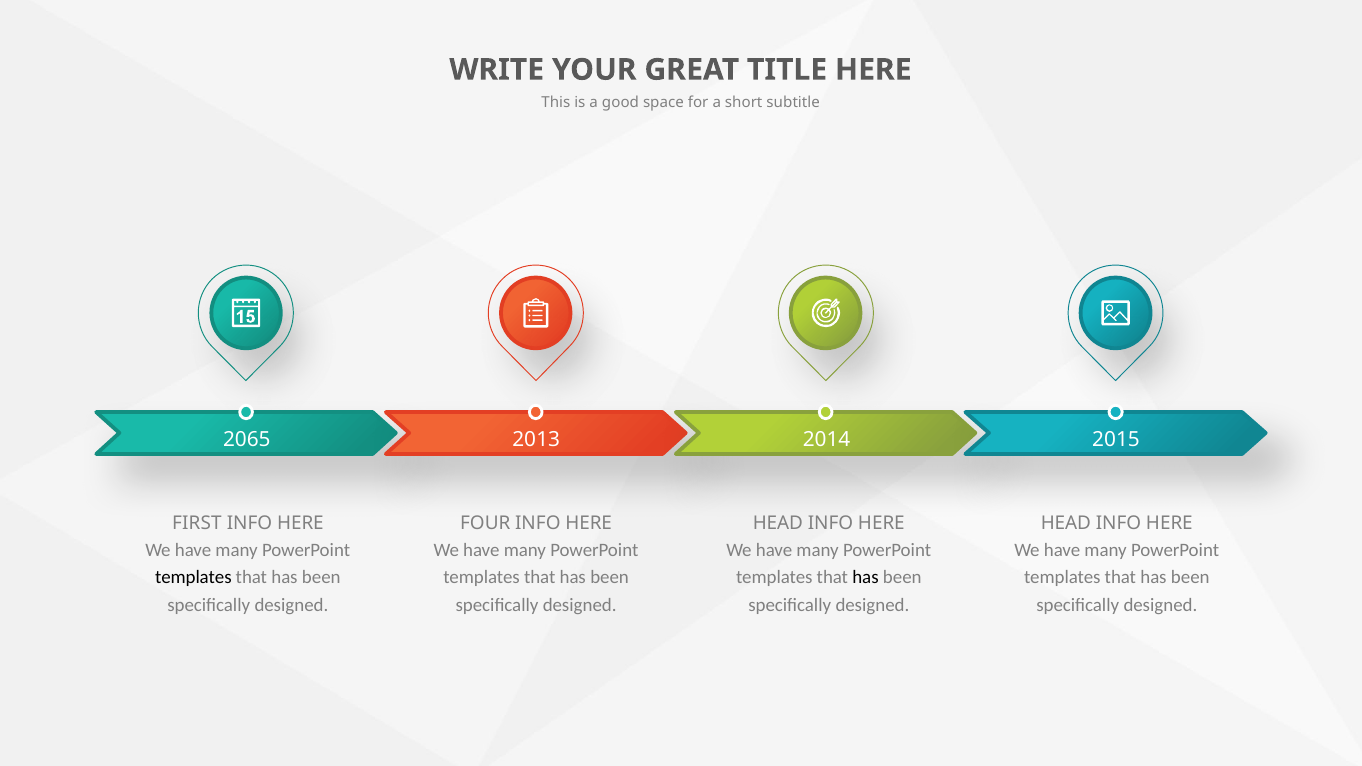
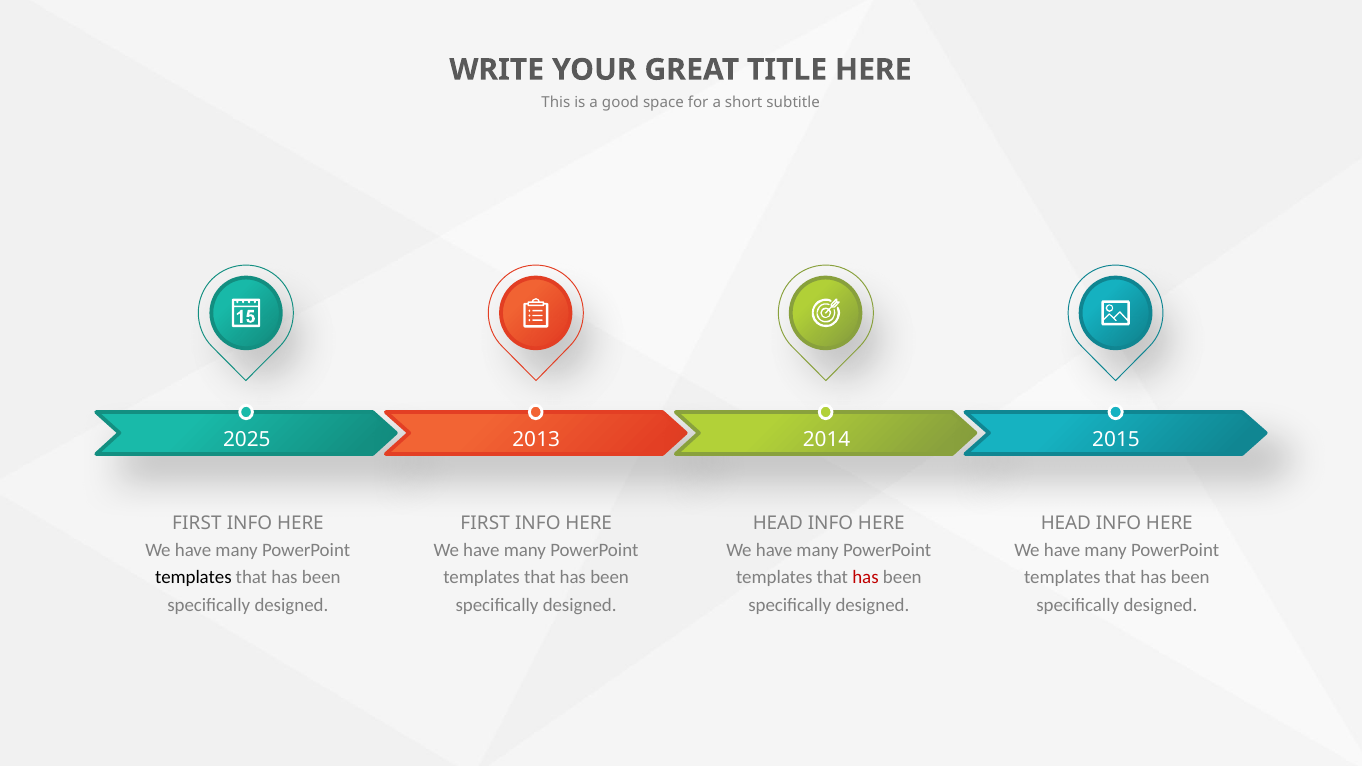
2065: 2065 -> 2025
FOUR at (485, 523): FOUR -> FIRST
has at (865, 578) colour: black -> red
